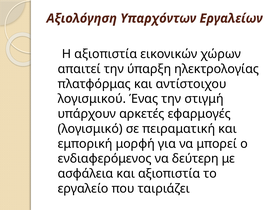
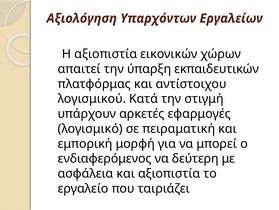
ηλεκτρολογίας: ηλεκτρολογίας -> εκπαιδευτικών
Ένας: Ένας -> Κατά
